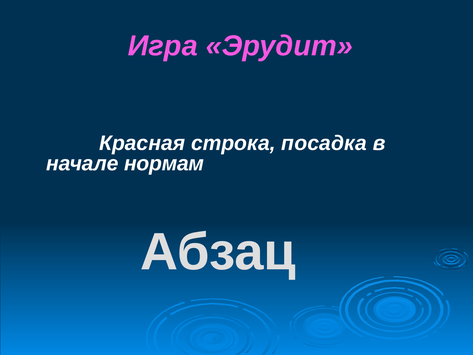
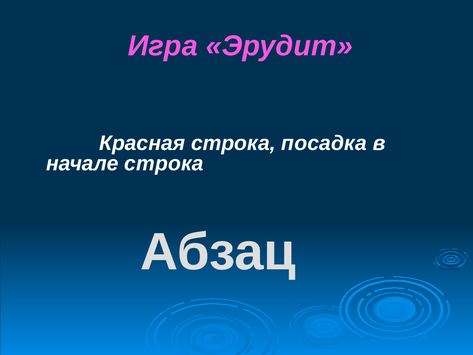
начале нормам: нормам -> строка
